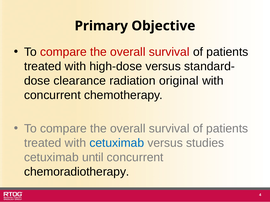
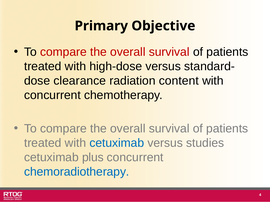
original: original -> content
until: until -> plus
chemoradiotherapy colour: black -> blue
